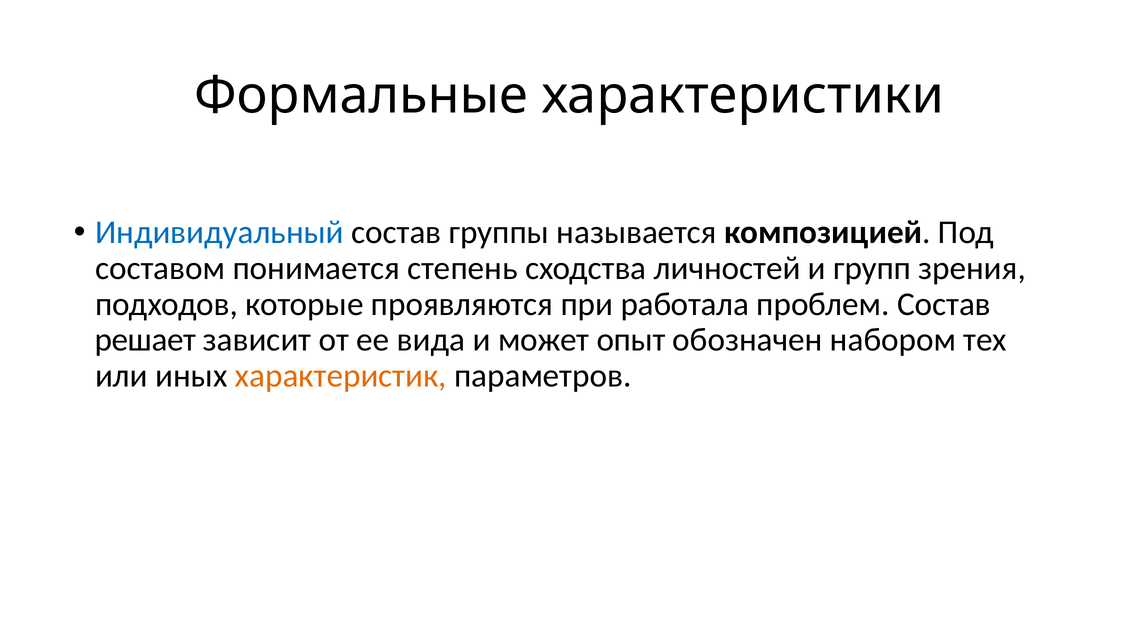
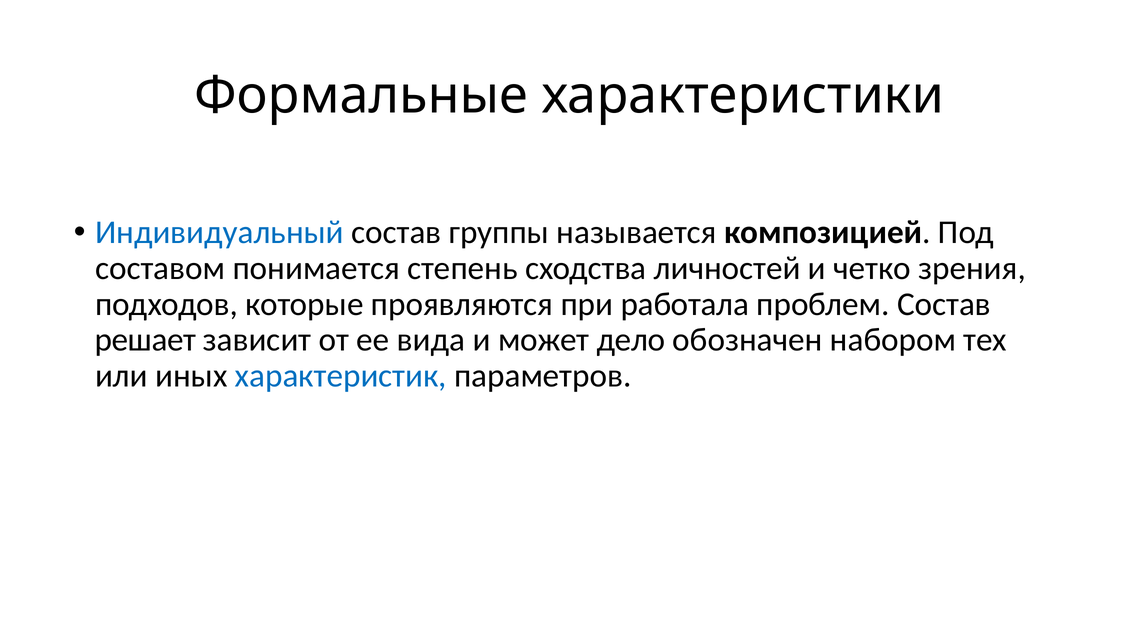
групп: групп -> четко
опыт: опыт -> дело
характеристик colour: orange -> blue
